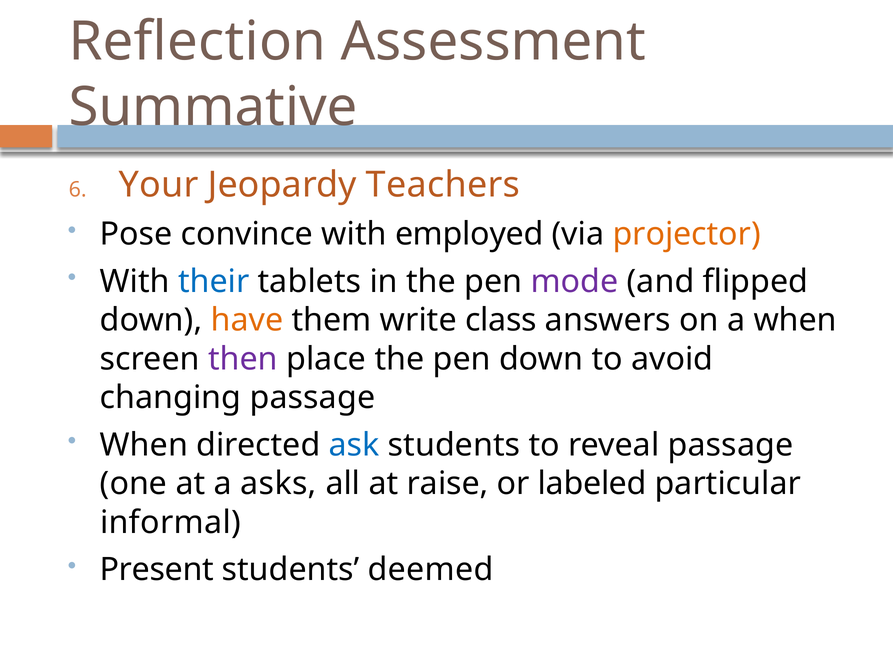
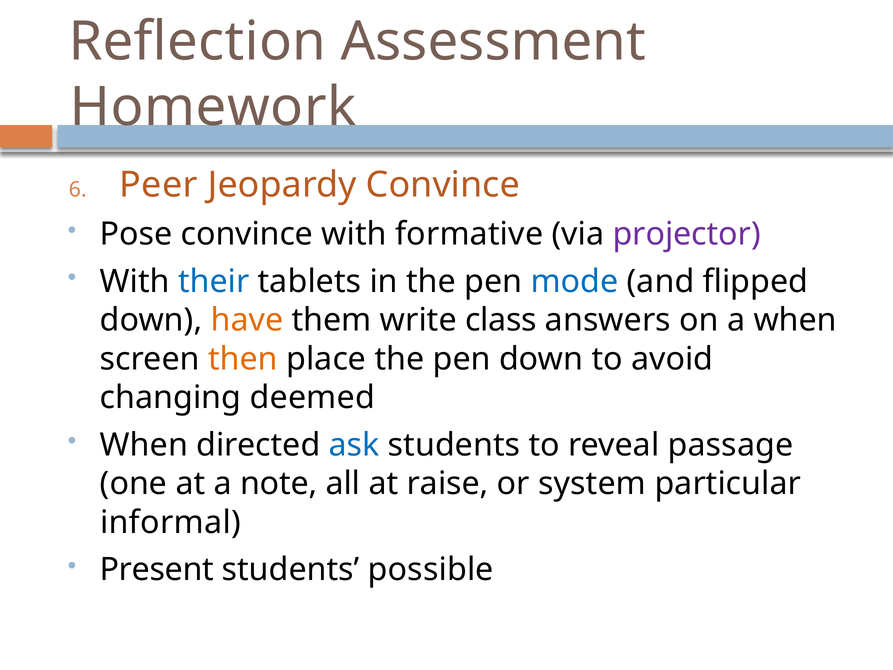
Summative: Summative -> Homework
Your: Your -> Peer
Jeopardy Teachers: Teachers -> Convince
employed: employed -> formative
projector colour: orange -> purple
mode colour: purple -> blue
then colour: purple -> orange
changing passage: passage -> deemed
asks: asks -> note
labeled: labeled -> system
deemed: deemed -> possible
